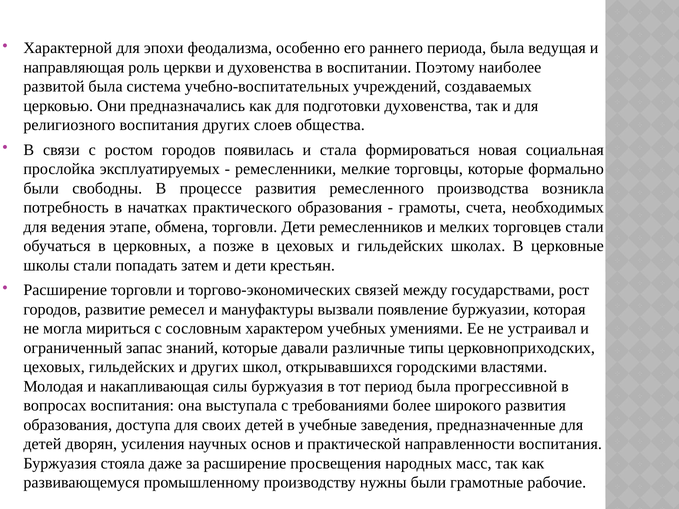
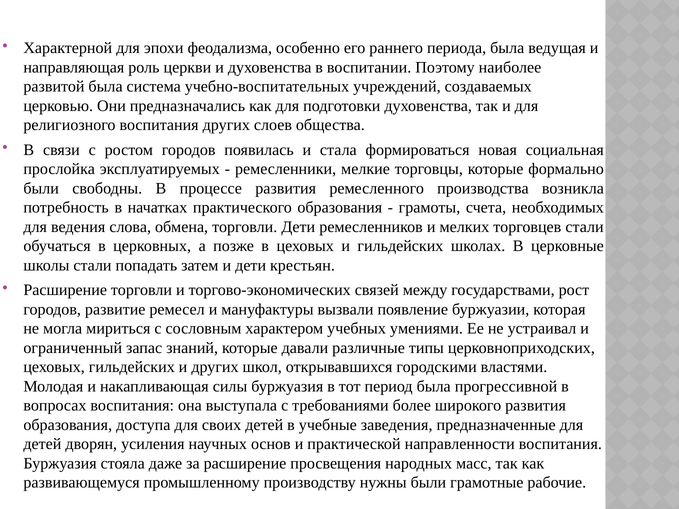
этапе: этапе -> слова
